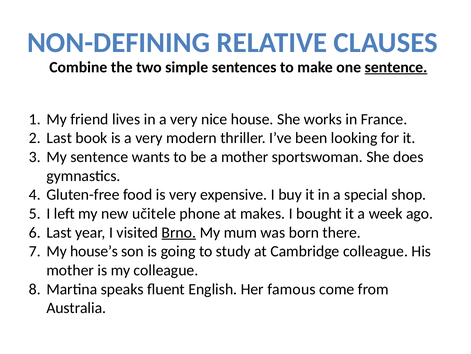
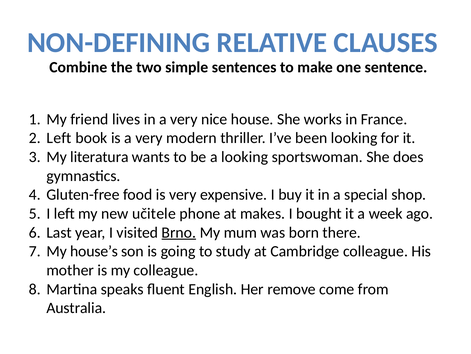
sentence at (396, 67) underline: present -> none
Last at (59, 138): Last -> Left
My sentence: sentence -> literatura
a mother: mother -> looking
famous: famous -> remove
